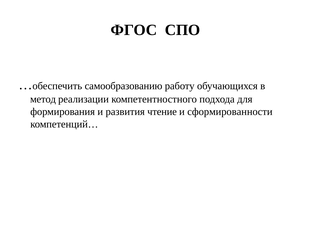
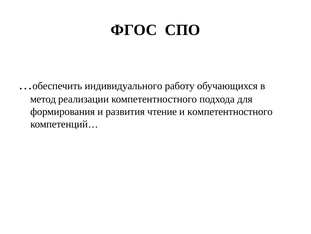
самообразованию: самообразованию -> индивидуального
и сформированности: сформированности -> компетентностного
